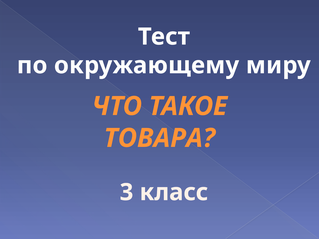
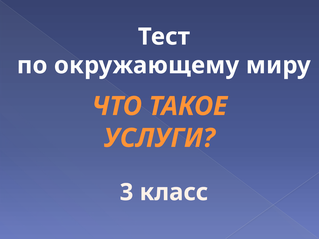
ТОВАРА: ТОВАРА -> УСЛУГИ
